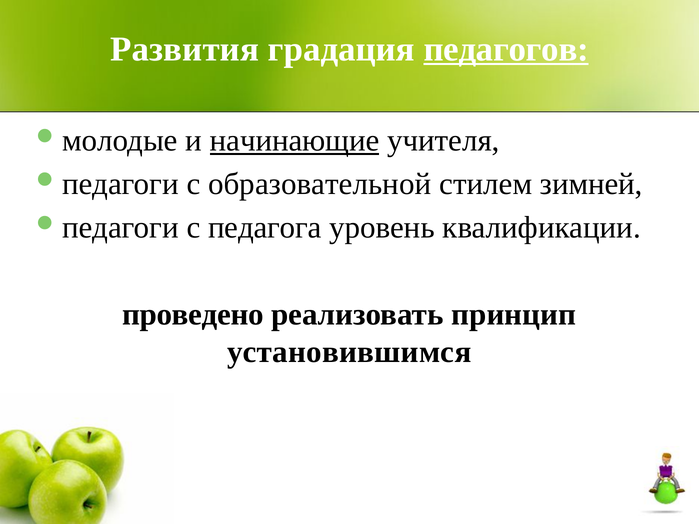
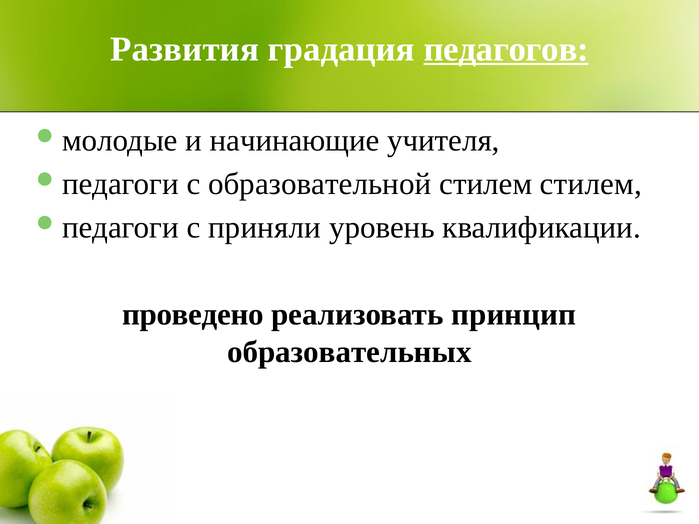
начинающие underline: present -> none
стилем зимней: зимней -> стилем
педагога: педагога -> приняли
установившимся: установившимся -> образовательных
